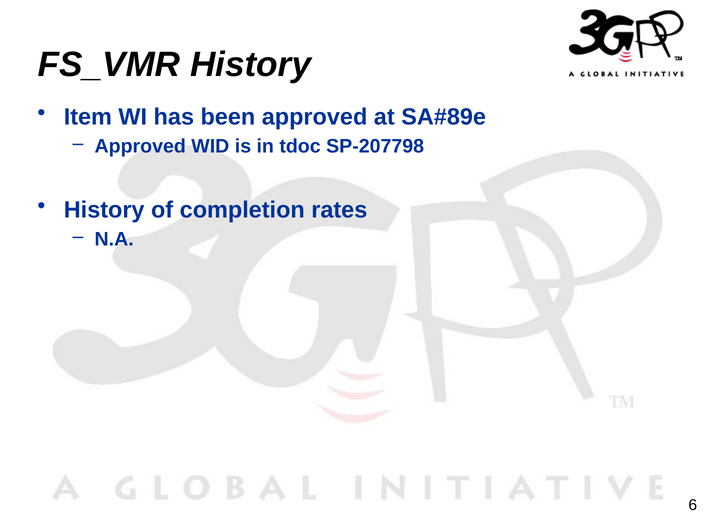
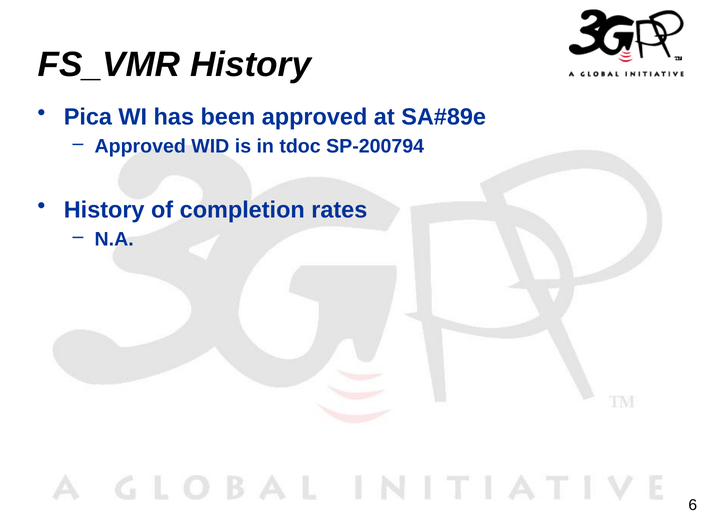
Item: Item -> Pica
SP-207798: SP-207798 -> SP-200794
